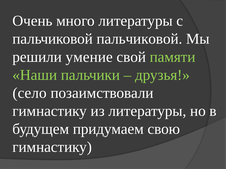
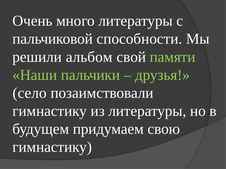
пальчиковой пальчиковой: пальчиковой -> способности
умение: умение -> альбом
